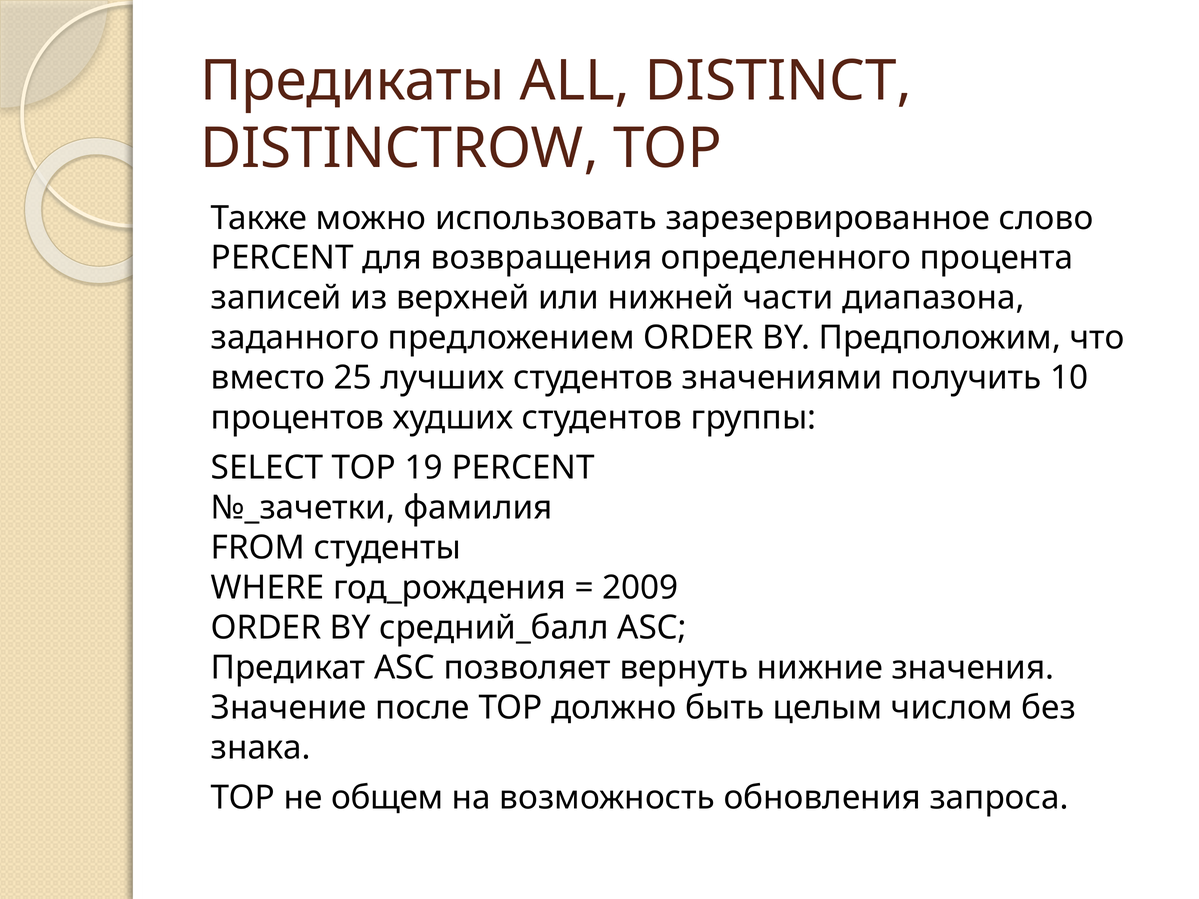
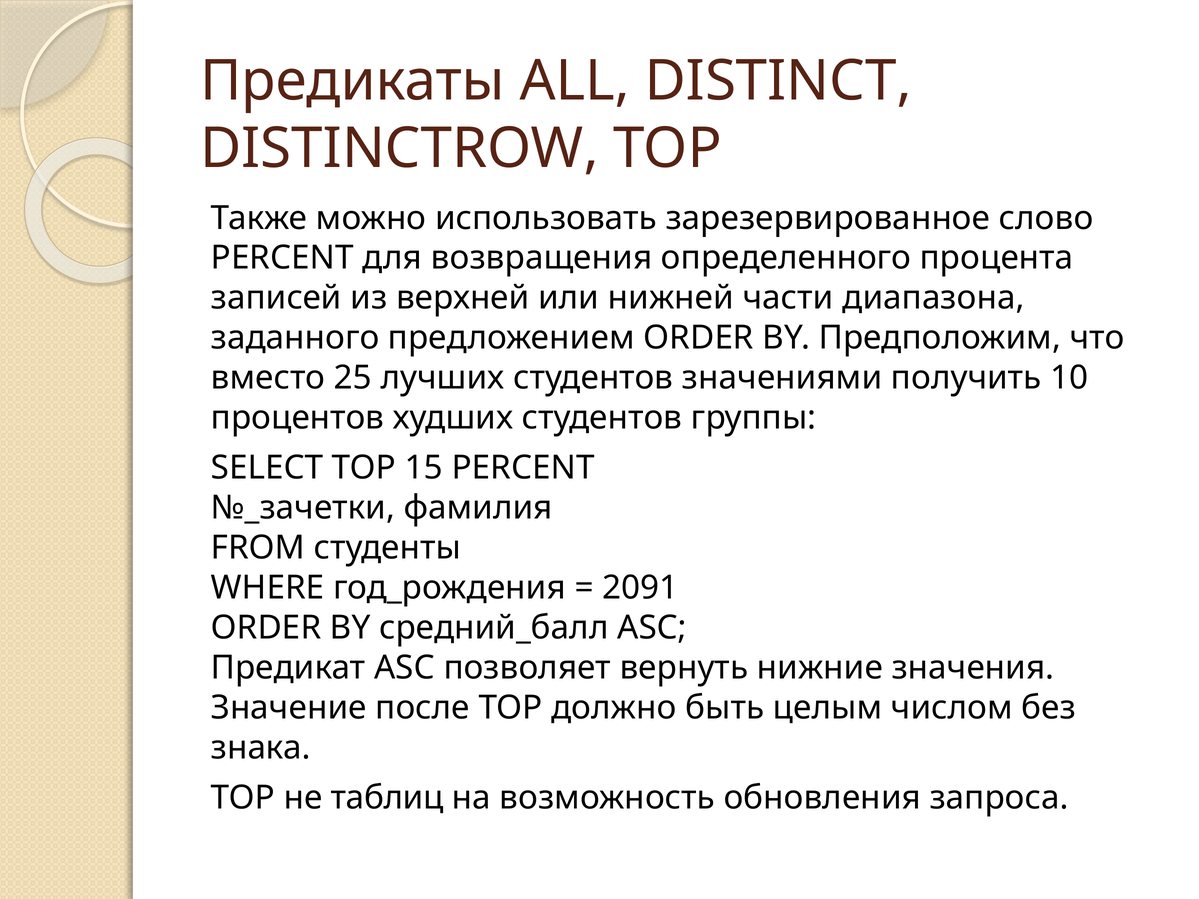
19: 19 -> 15
2009: 2009 -> 2091
общем: общем -> таблиц
